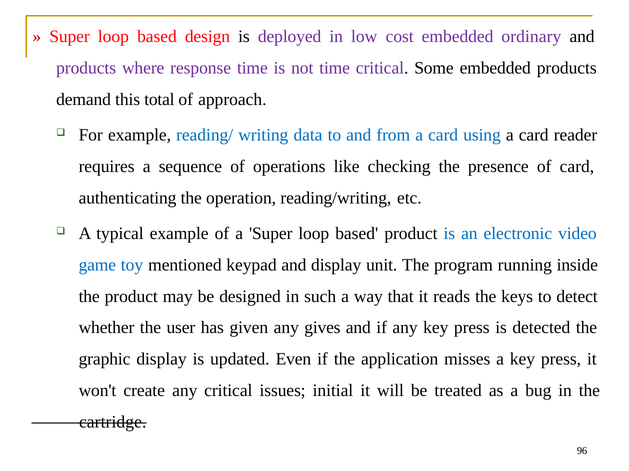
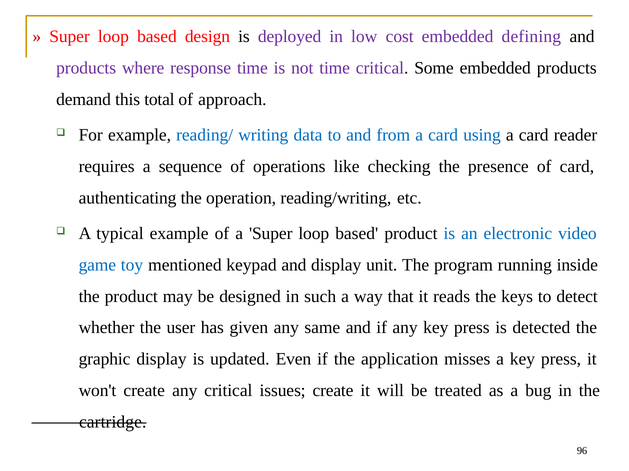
ordinary: ordinary -> defining
gives: gives -> same
issues initial: initial -> create
